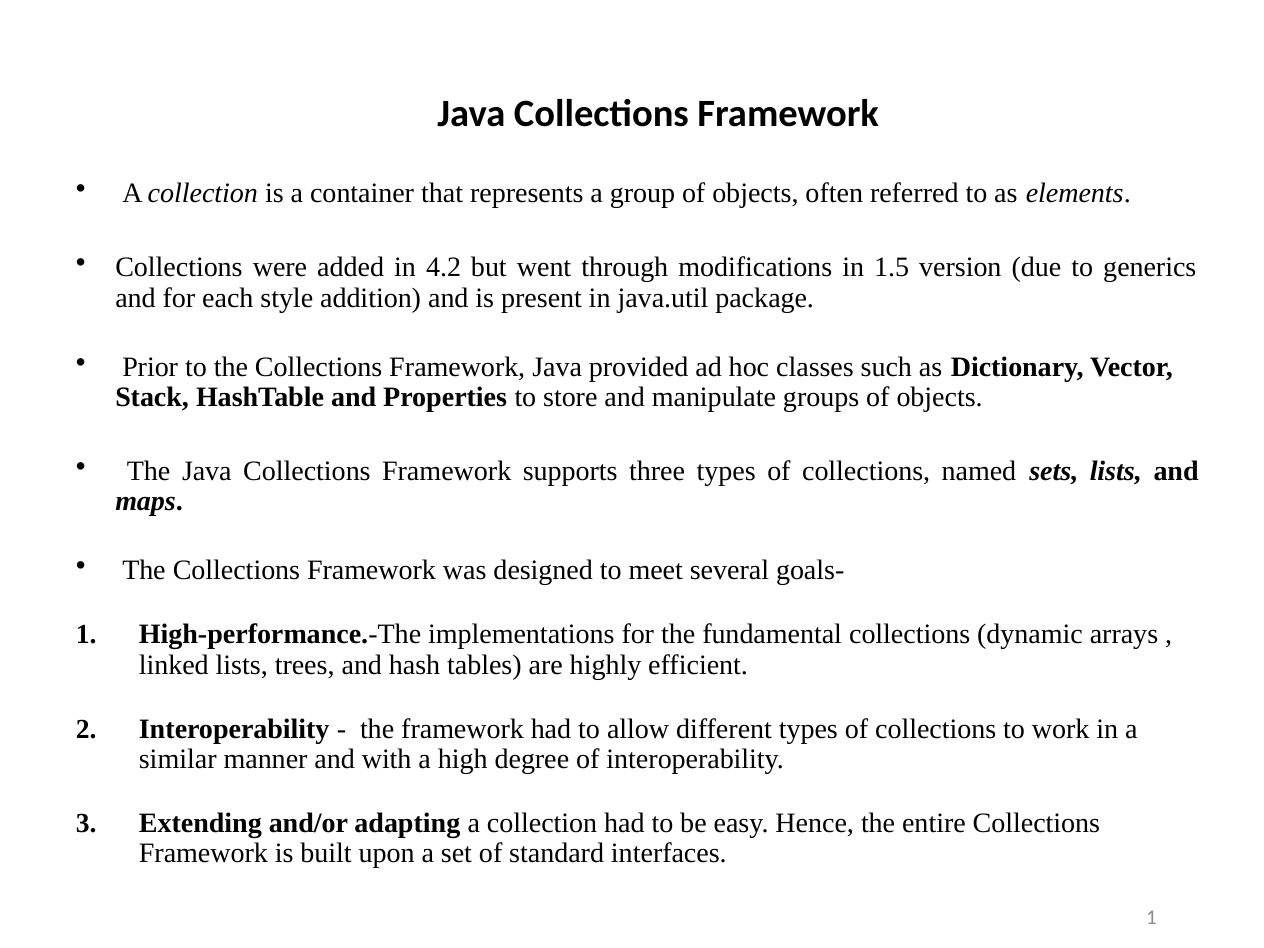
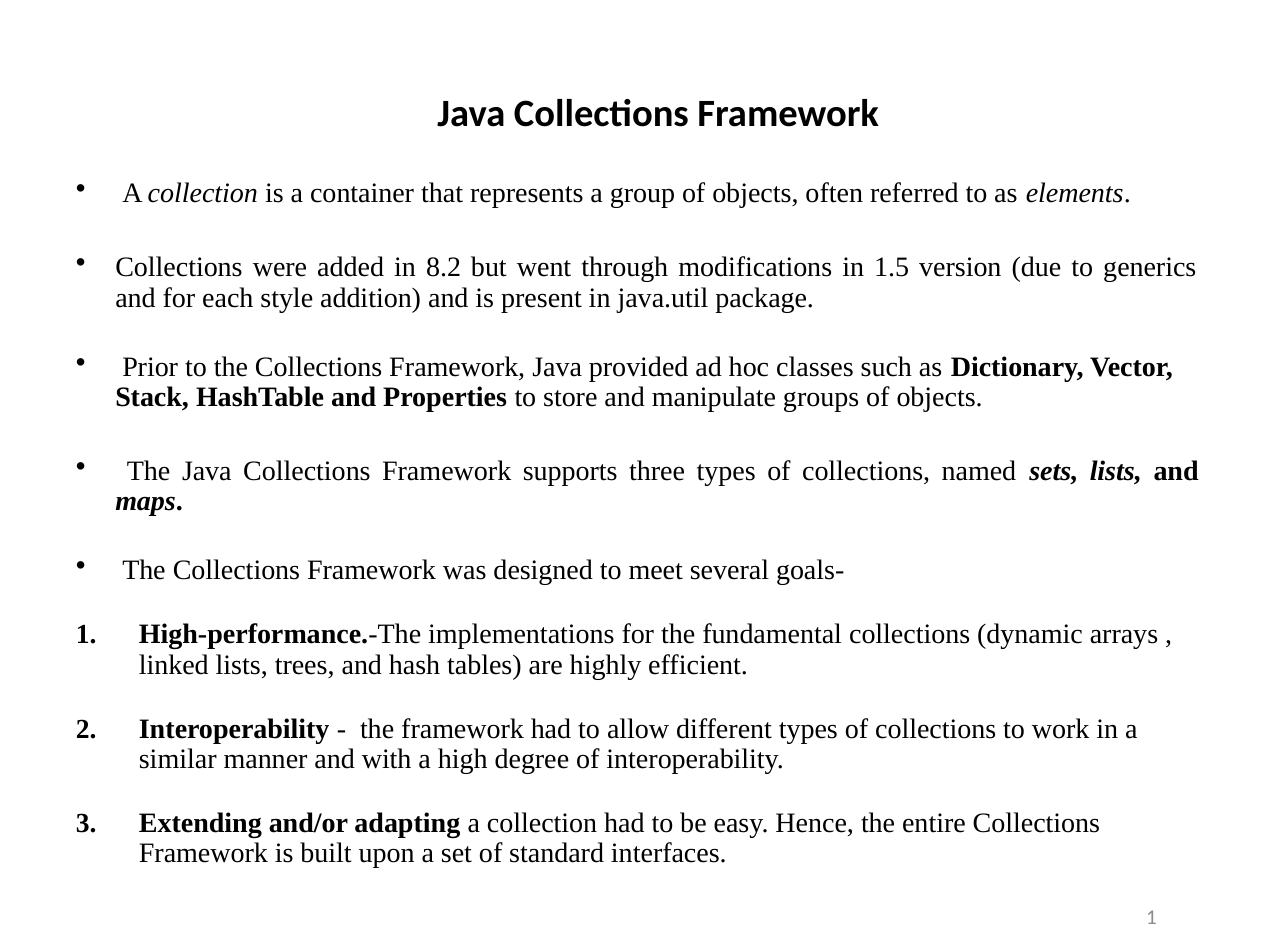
4.2: 4.2 -> 8.2
